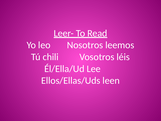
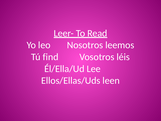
chili: chili -> find
